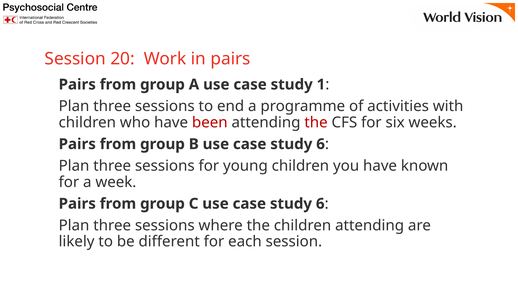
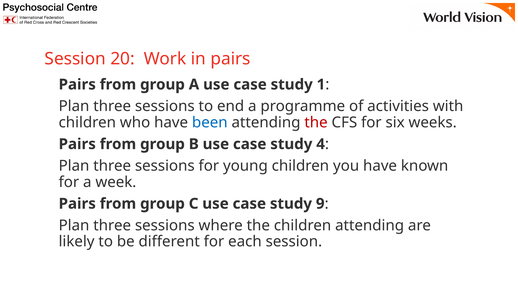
been colour: red -> blue
6 at (321, 144): 6 -> 4
6 at (320, 204): 6 -> 9
